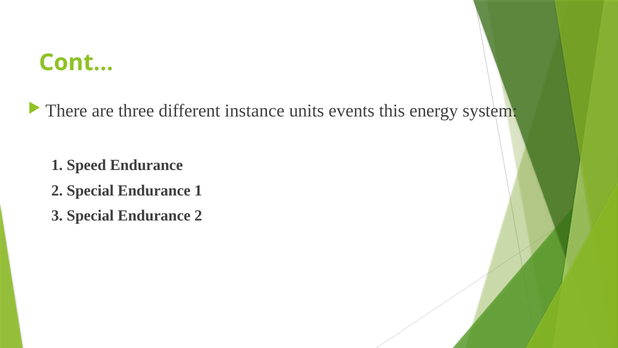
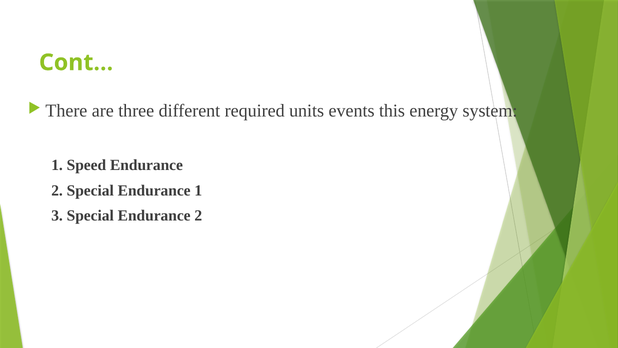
instance: instance -> required
